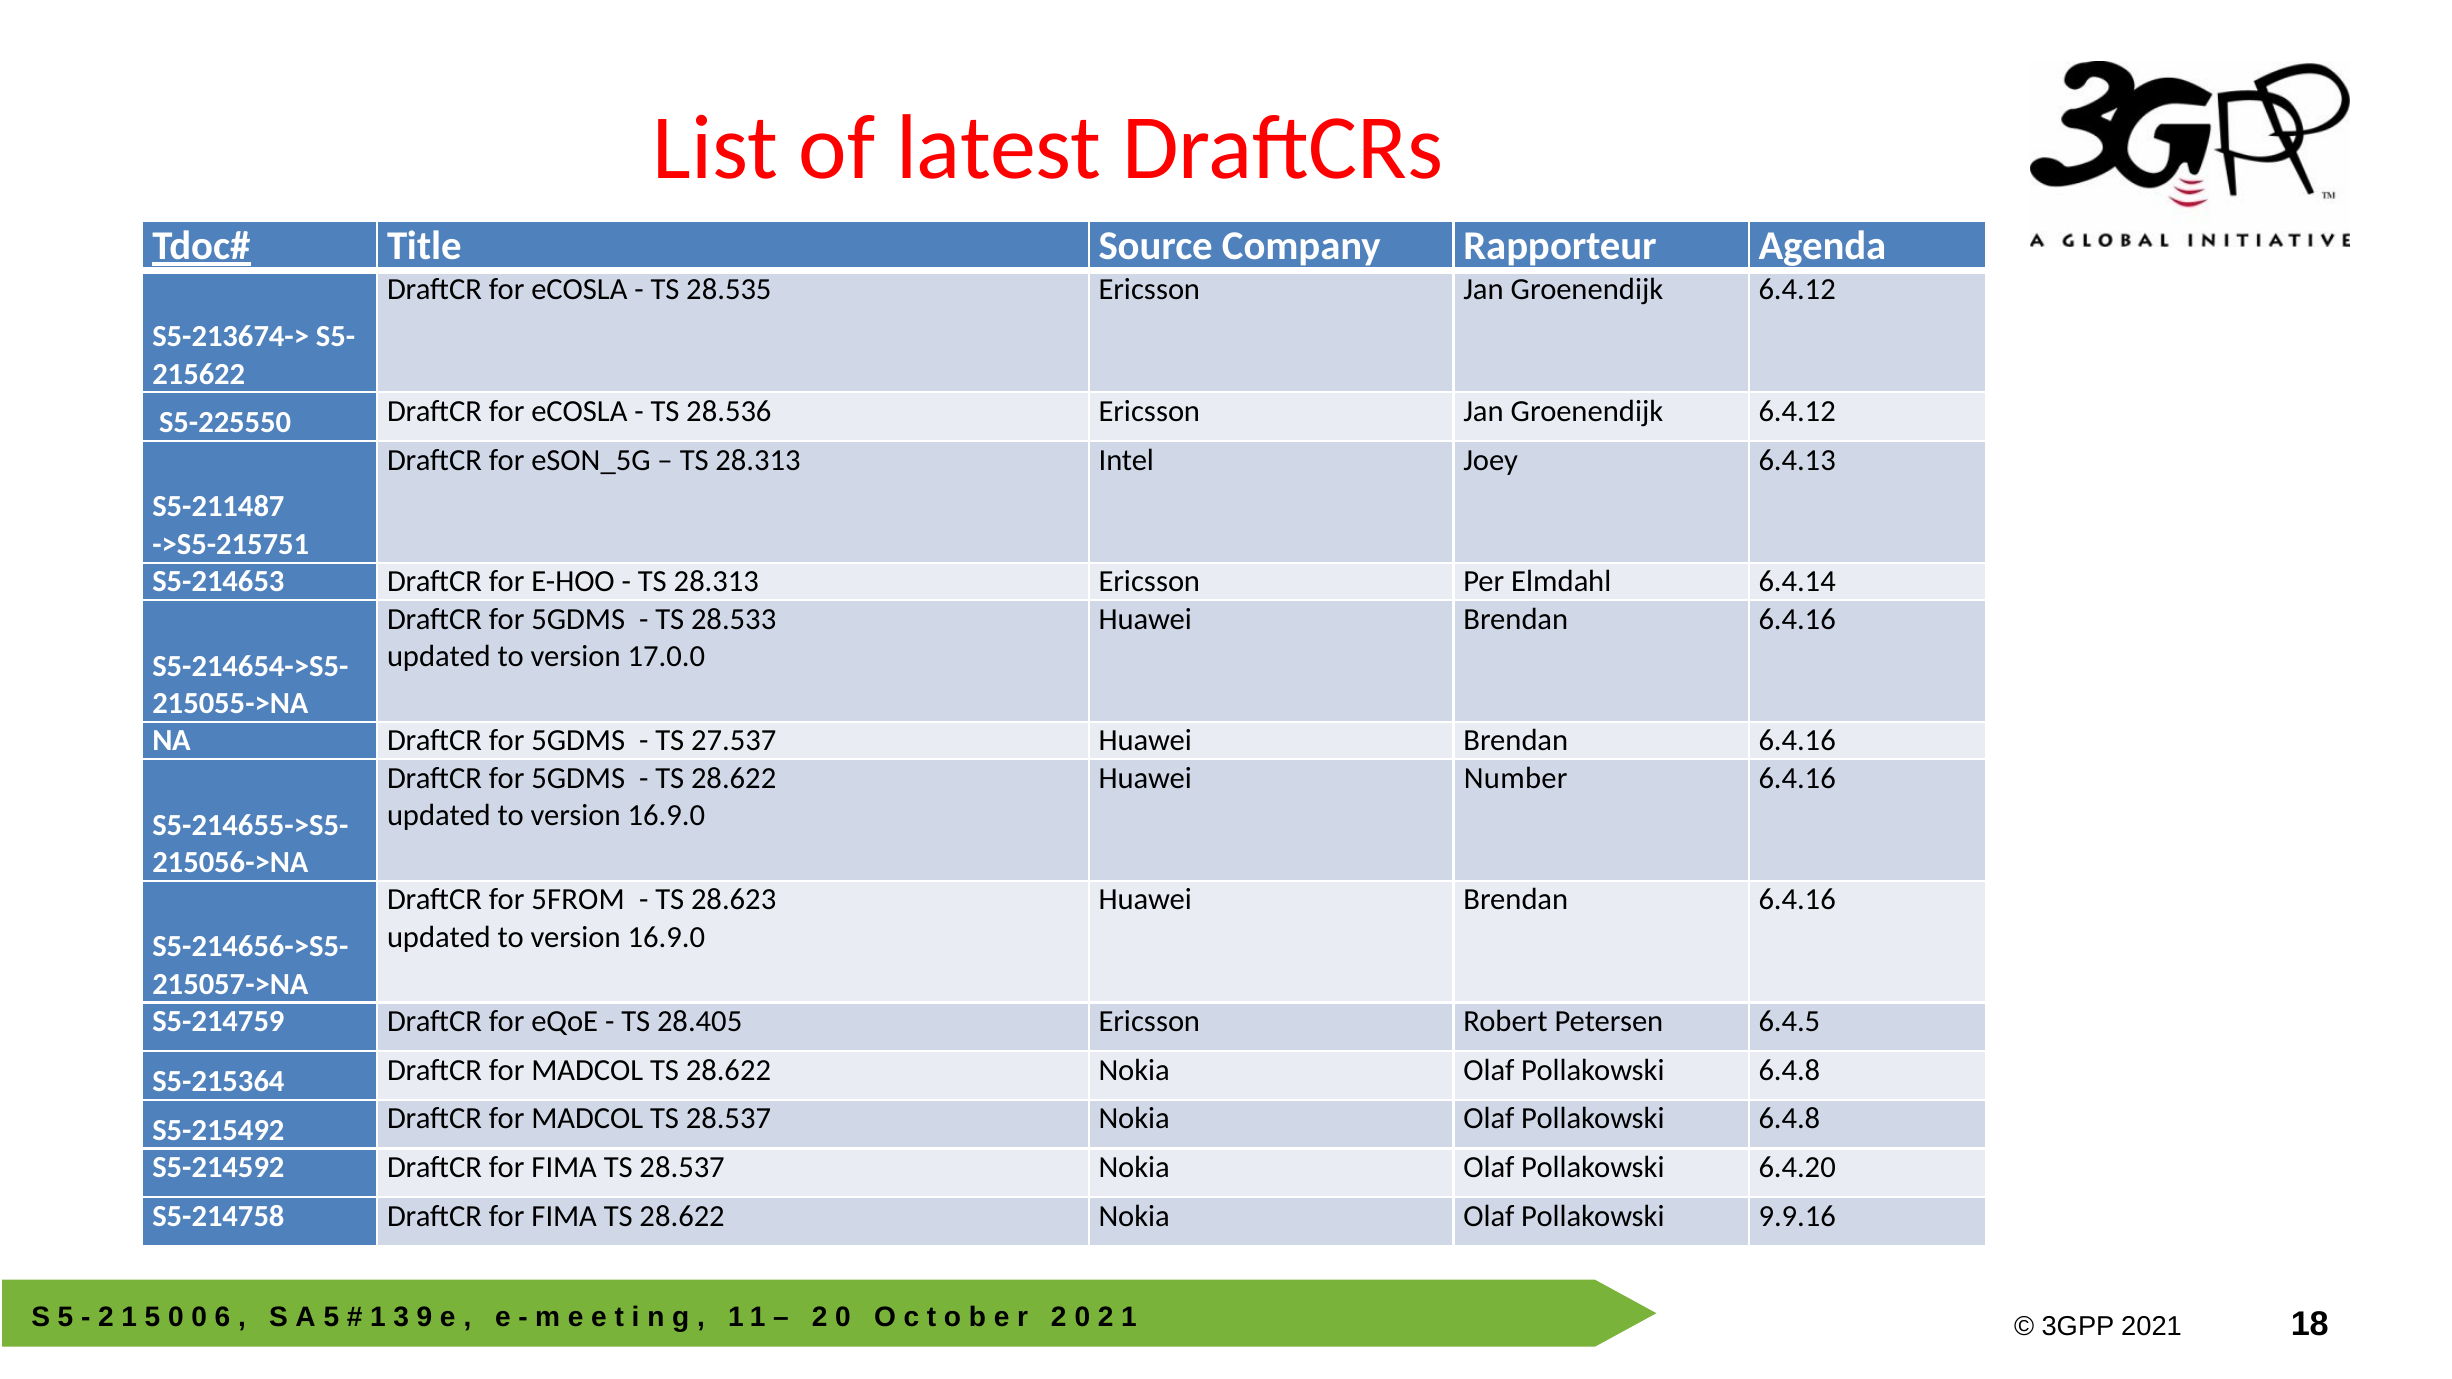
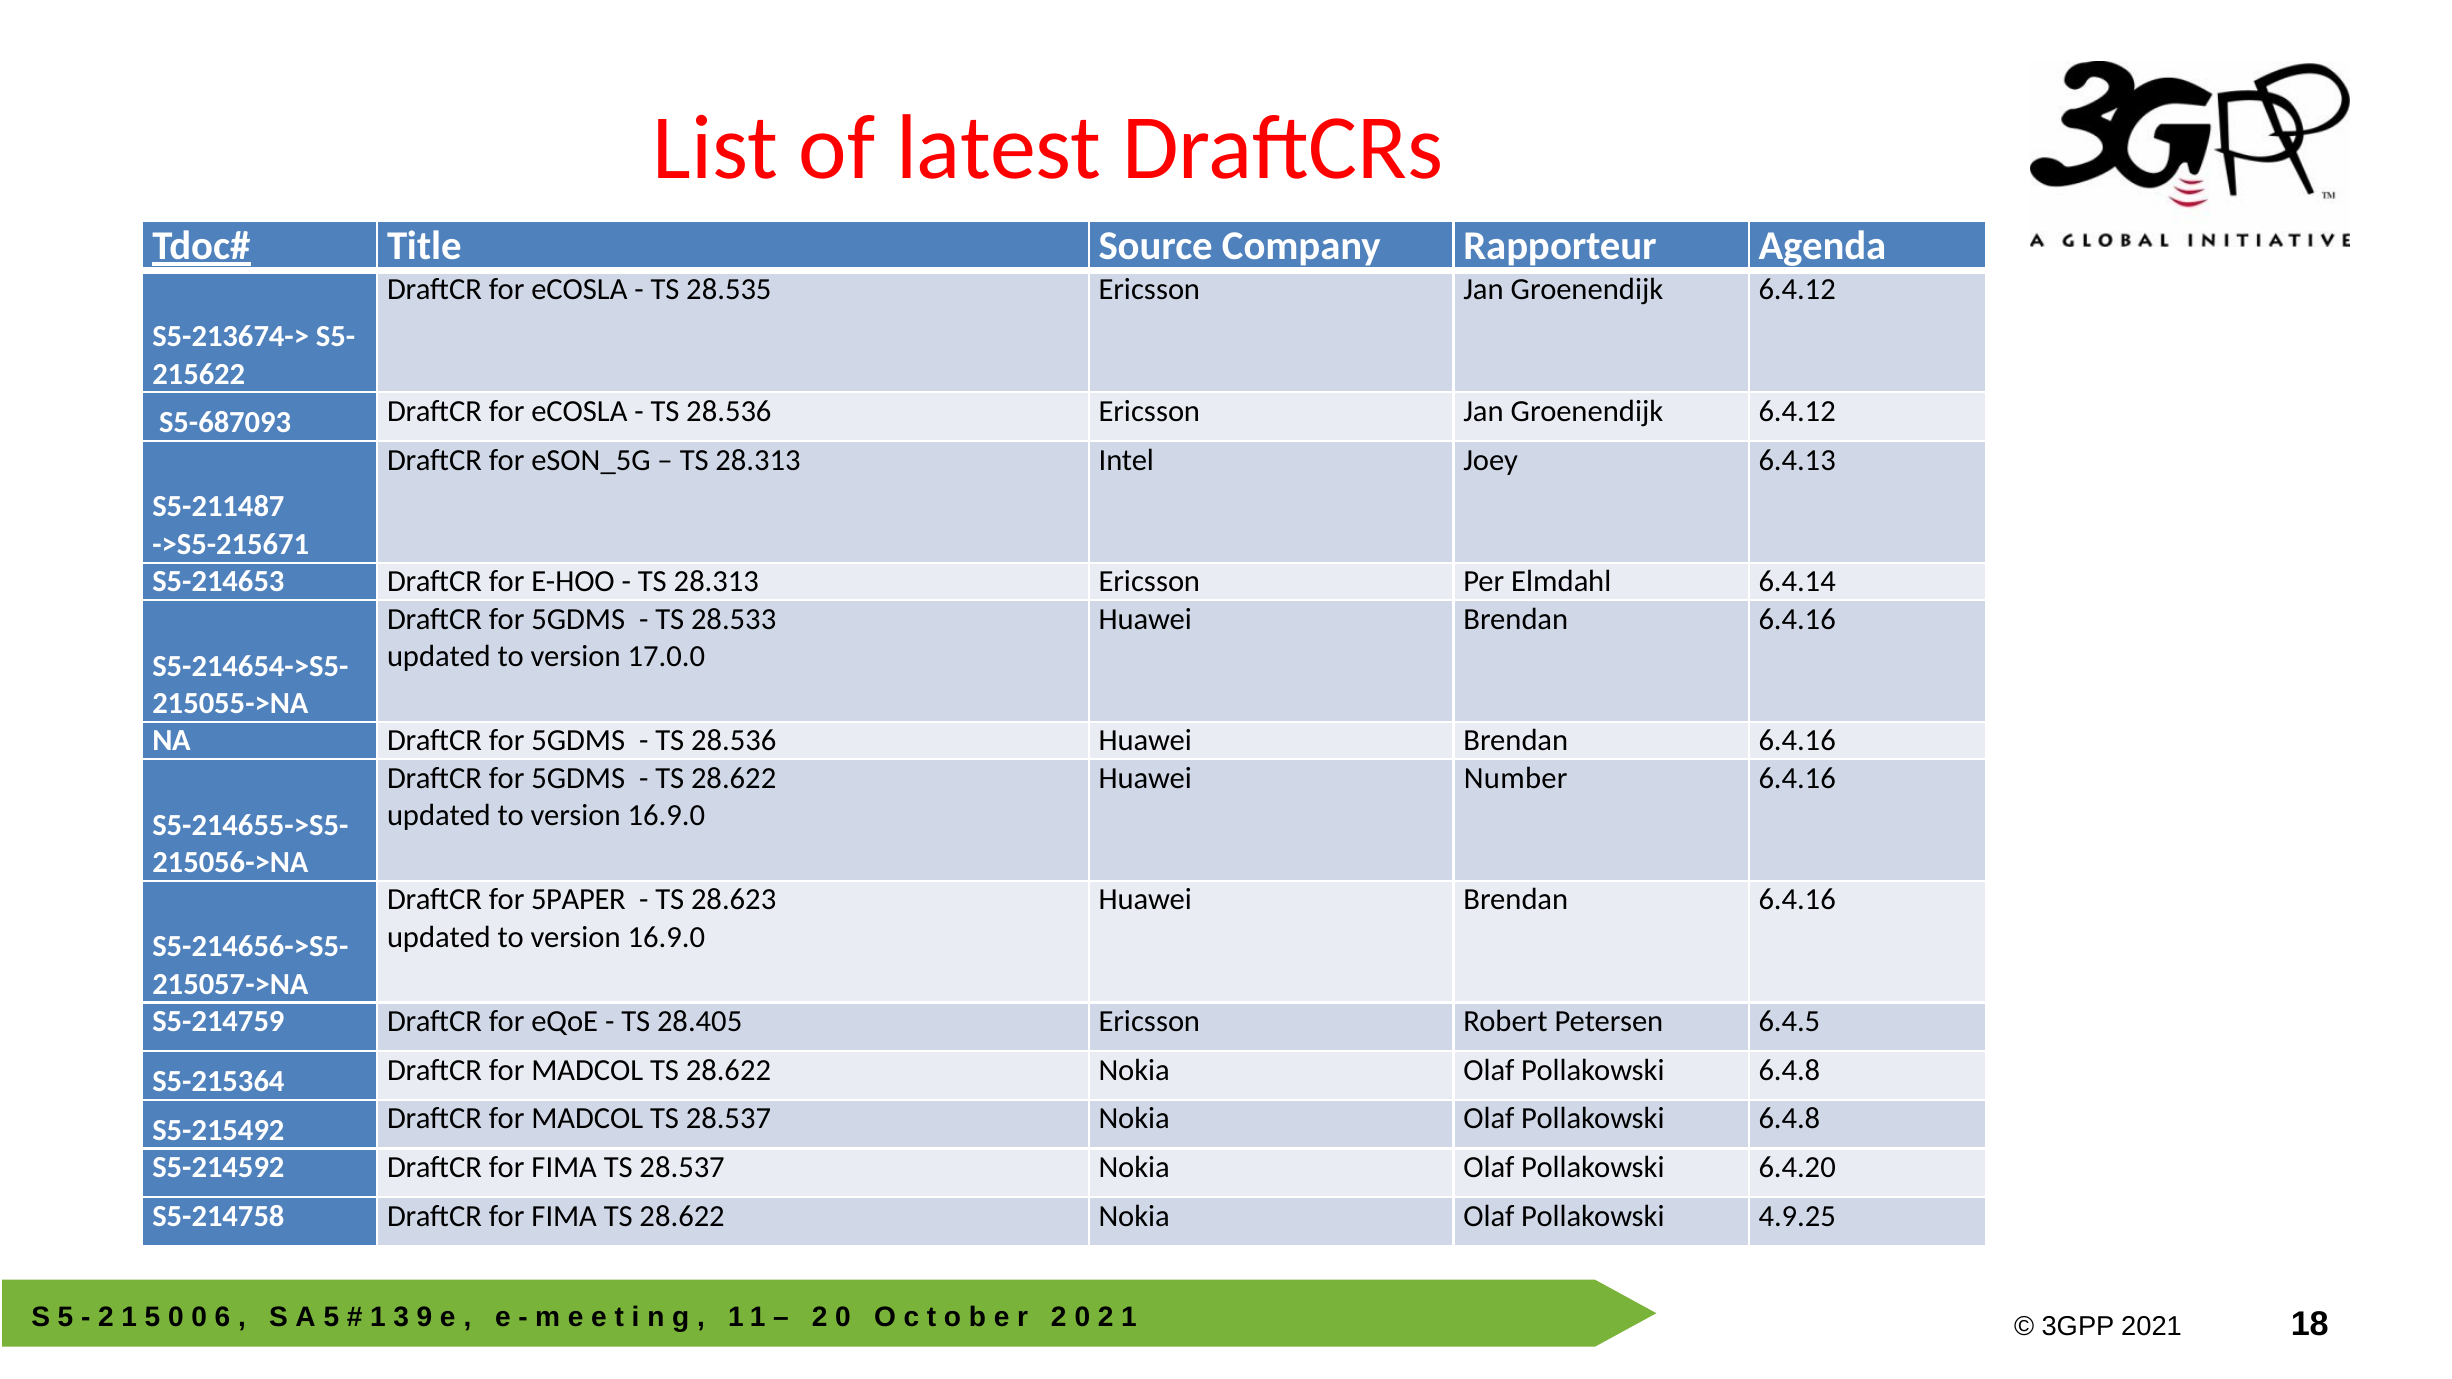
S5-225550: S5-225550 -> S5-687093
->S5-215751: ->S5-215751 -> ->S5-215671
27.537 at (734, 741): 27.537 -> 28.536
5FROM: 5FROM -> 5PAPER
9.9.16: 9.9.16 -> 4.9.25
